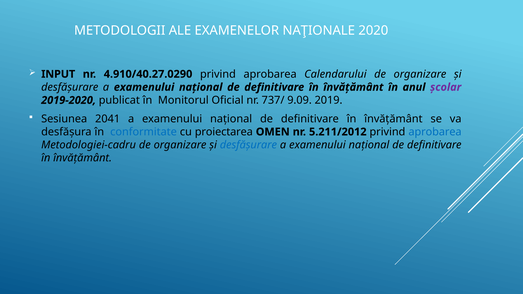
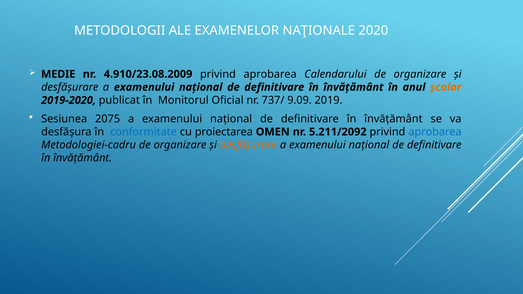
INPUT: INPUT -> MEDIE
4.910/40.27.0290: 4.910/40.27.0290 -> 4.910/23.08.2009
școlar colour: purple -> orange
2041: 2041 -> 2075
5.211/2012: 5.211/2012 -> 5.211/2092
desfășurare at (248, 145) colour: blue -> orange
